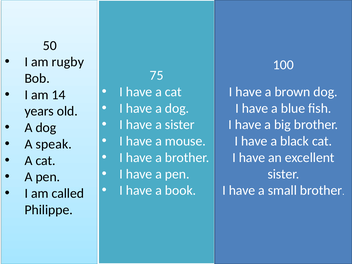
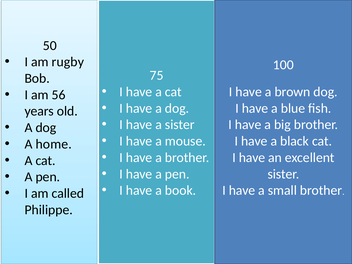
14: 14 -> 56
speak: speak -> home
